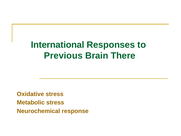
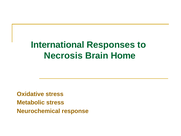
Previous: Previous -> Necrosis
There: There -> Home
